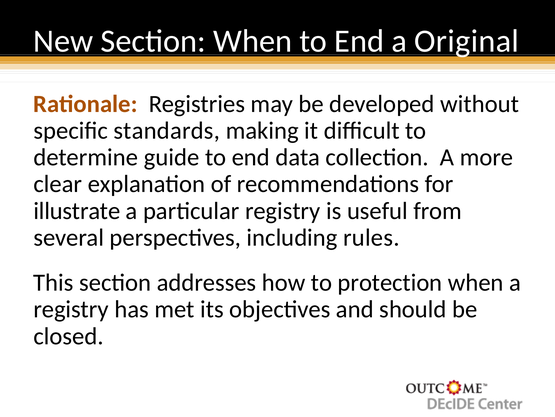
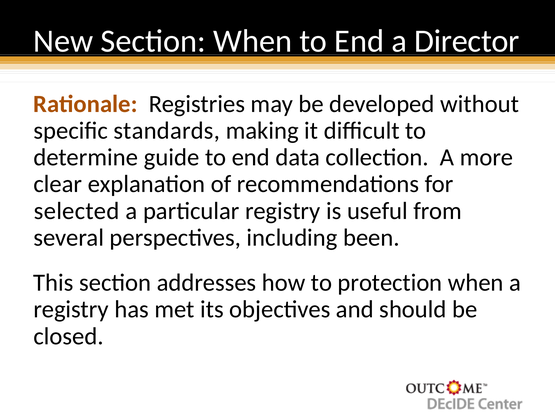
Original: Original -> Director
illustrate: illustrate -> selected
rules: rules -> been
